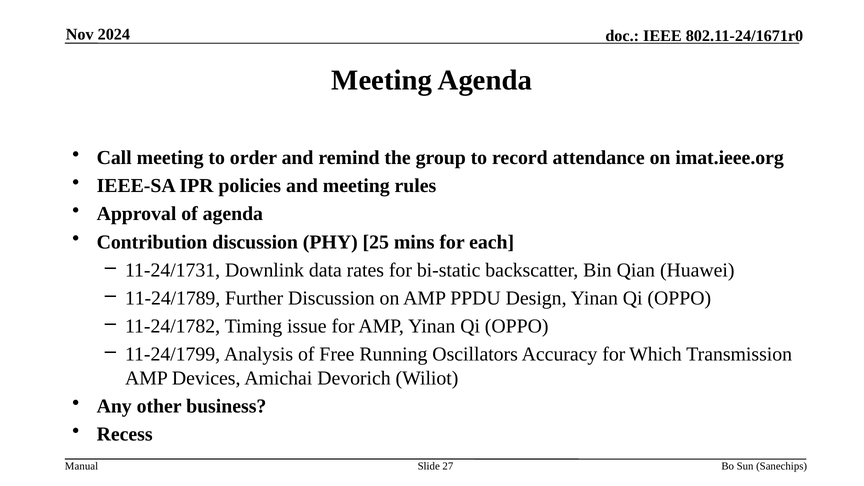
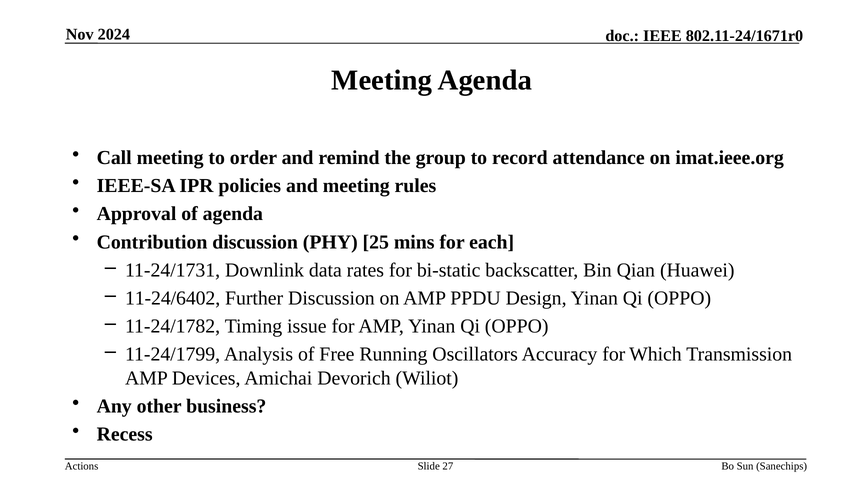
11-24/1789: 11-24/1789 -> 11-24/6402
Manual: Manual -> Actions
